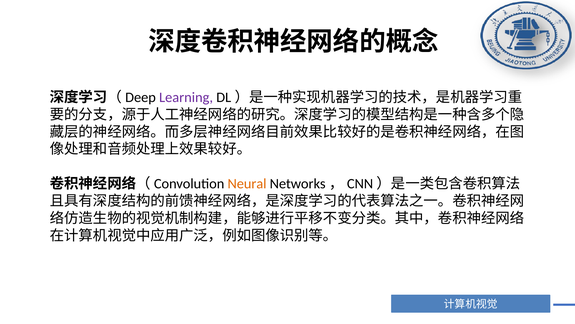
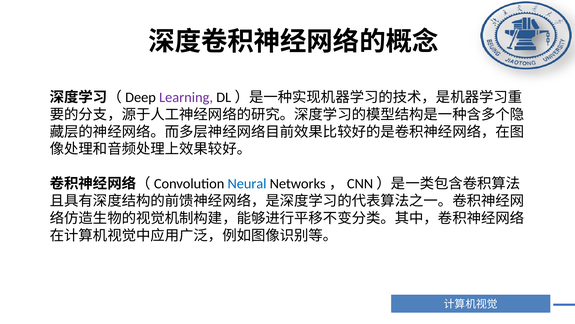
Neural colour: orange -> blue
